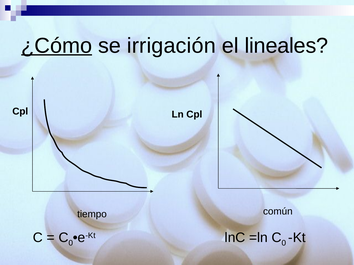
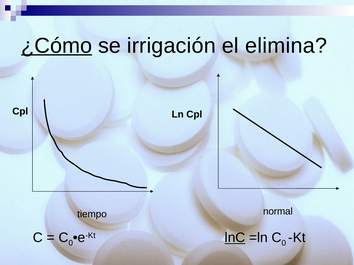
lineales: lineales -> elimina
común: común -> normal
lnC underline: none -> present
